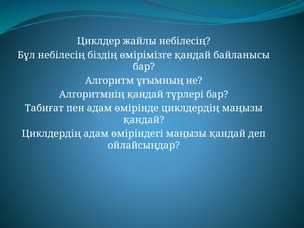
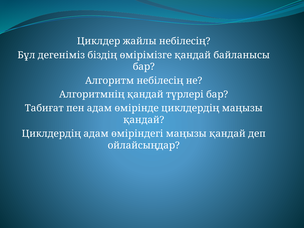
Бұл небілесің: небілесің -> дегеніміз
Алгоритм ұғымның: ұғымның -> небілесің
